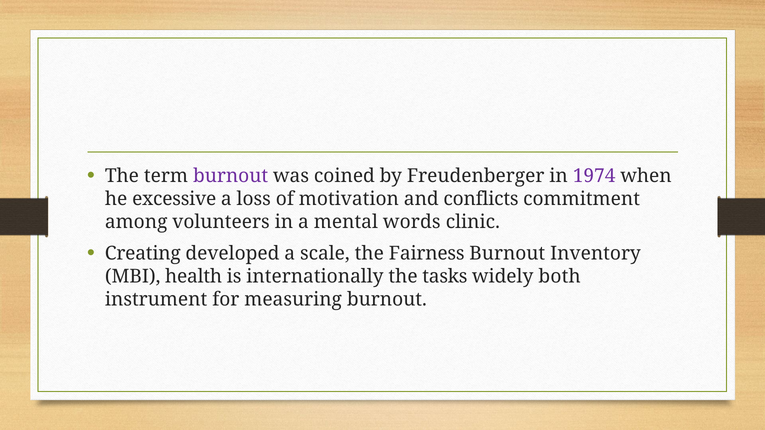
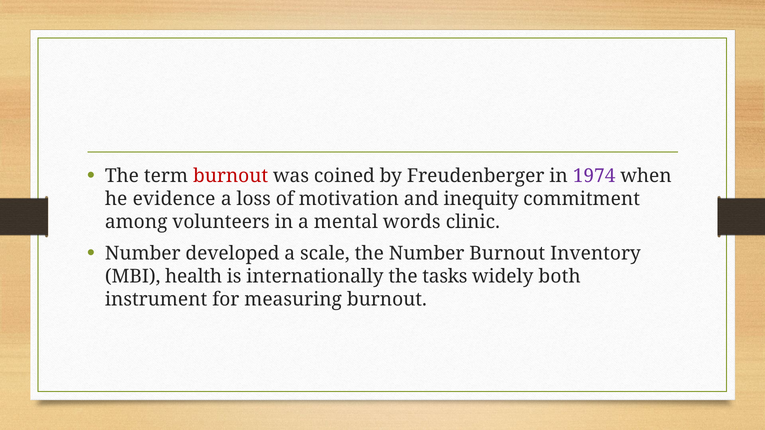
burnout at (231, 176) colour: purple -> red
excessive: excessive -> evidence
conflicts: conflicts -> inequity
Creating at (143, 254): Creating -> Number
the Fairness: Fairness -> Number
